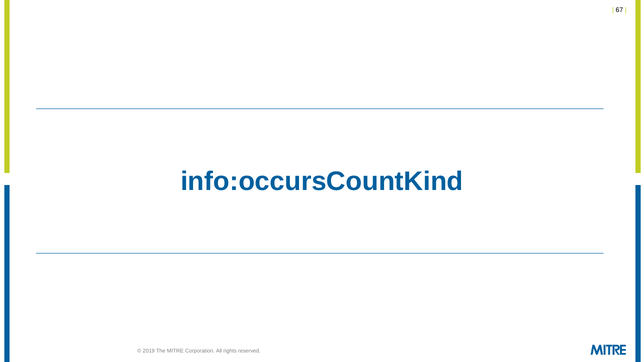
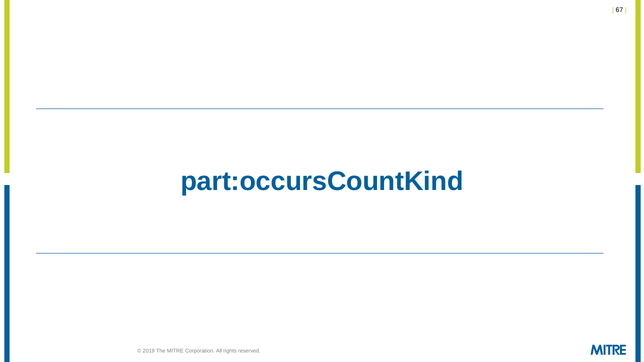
info:occursCountKind: info:occursCountKind -> part:occursCountKind
